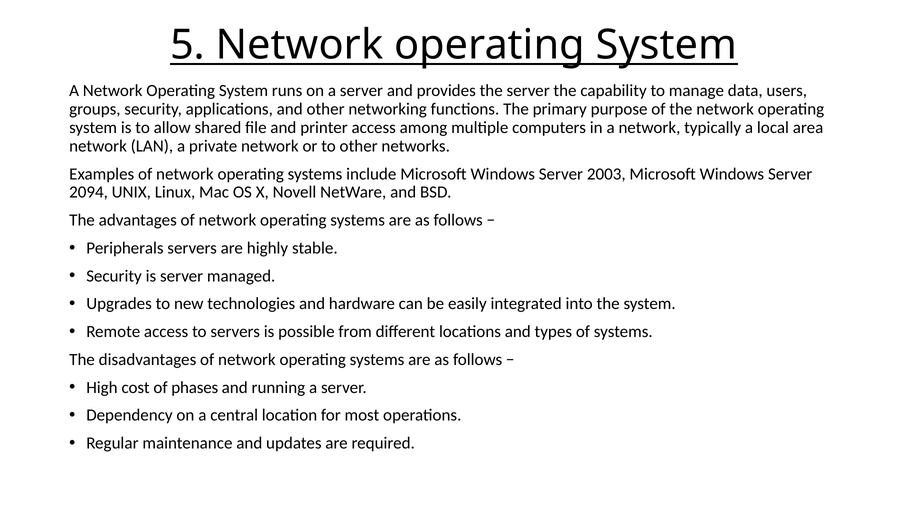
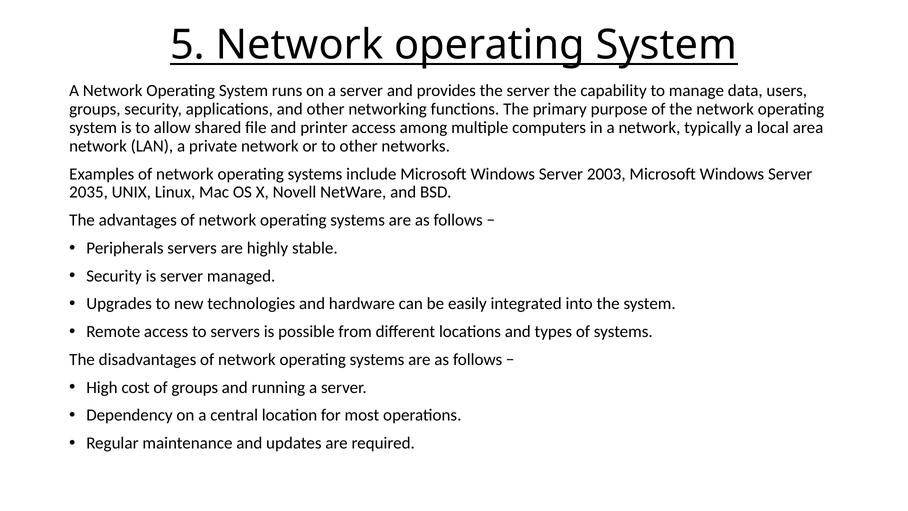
2094: 2094 -> 2035
of phases: phases -> groups
